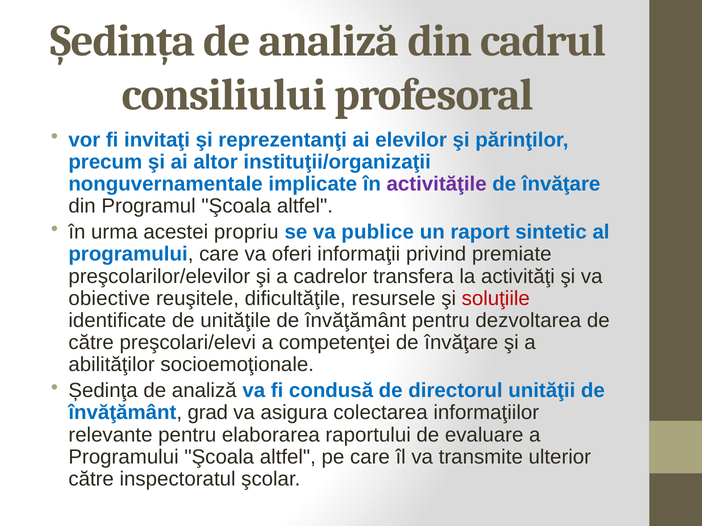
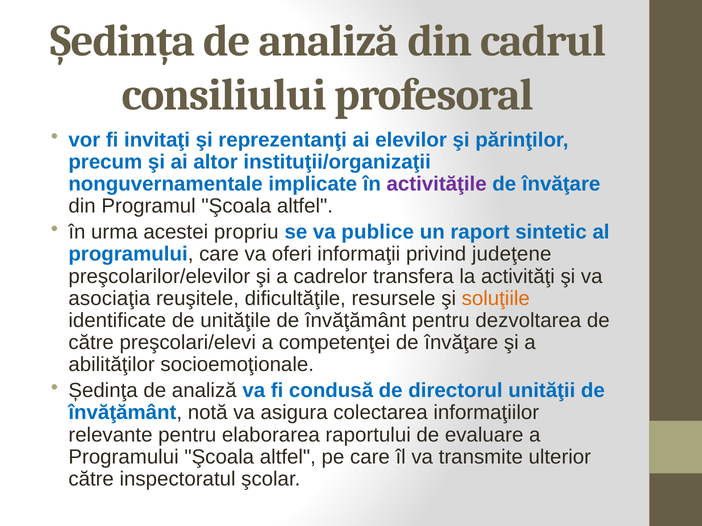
premiate: premiate -> judeţene
obiective: obiective -> asociaţia
soluţiile colour: red -> orange
grad: grad -> notă
